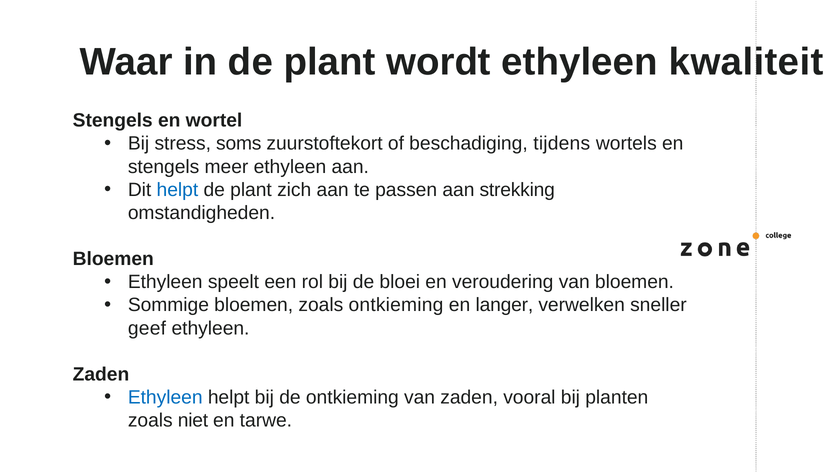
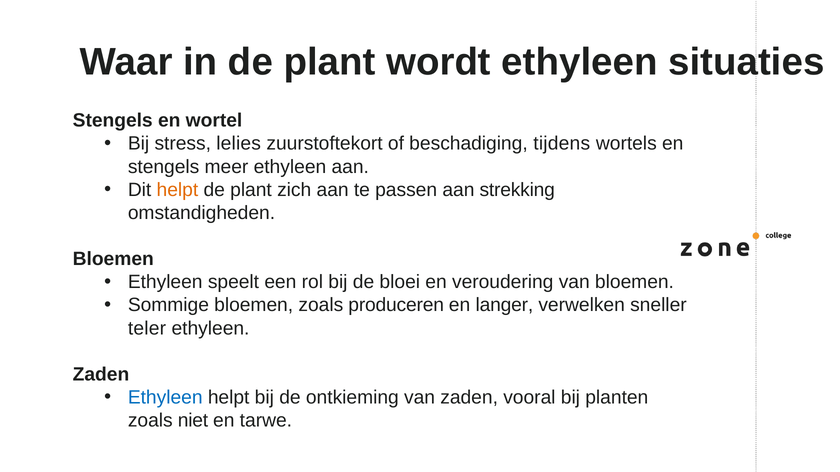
kwaliteit: kwaliteit -> situaties
soms: soms -> lelies
helpt at (177, 190) colour: blue -> orange
zoals ontkieming: ontkieming -> produceren
geef: geef -> teler
